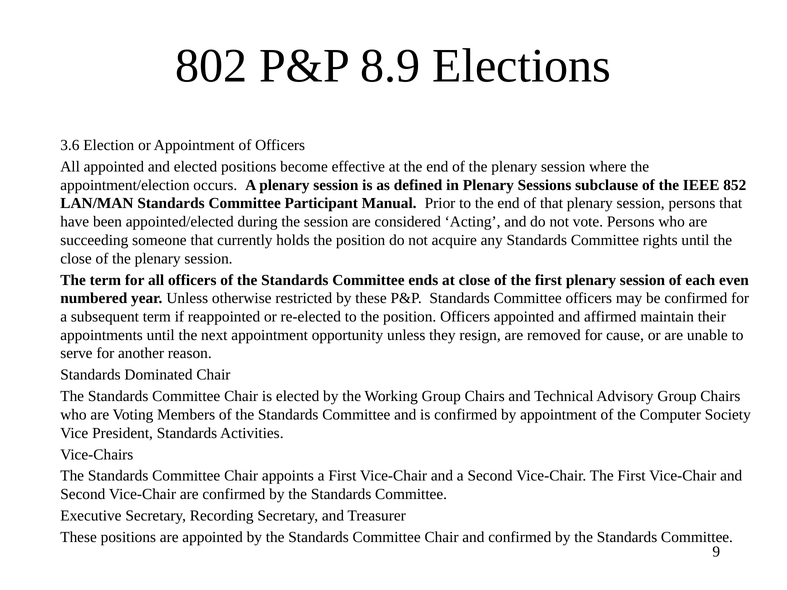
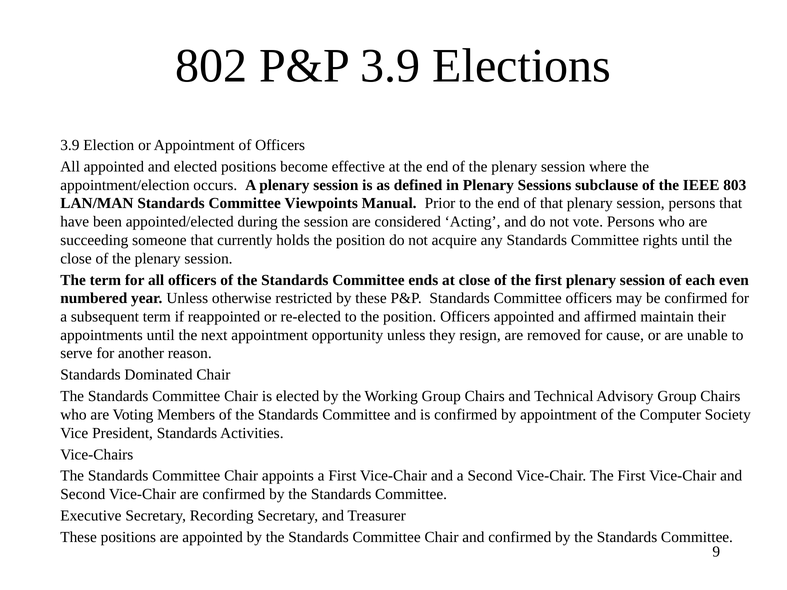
P&P 8.9: 8.9 -> 3.9
3.6 at (70, 145): 3.6 -> 3.9
852: 852 -> 803
Participant: Participant -> Viewpoints
